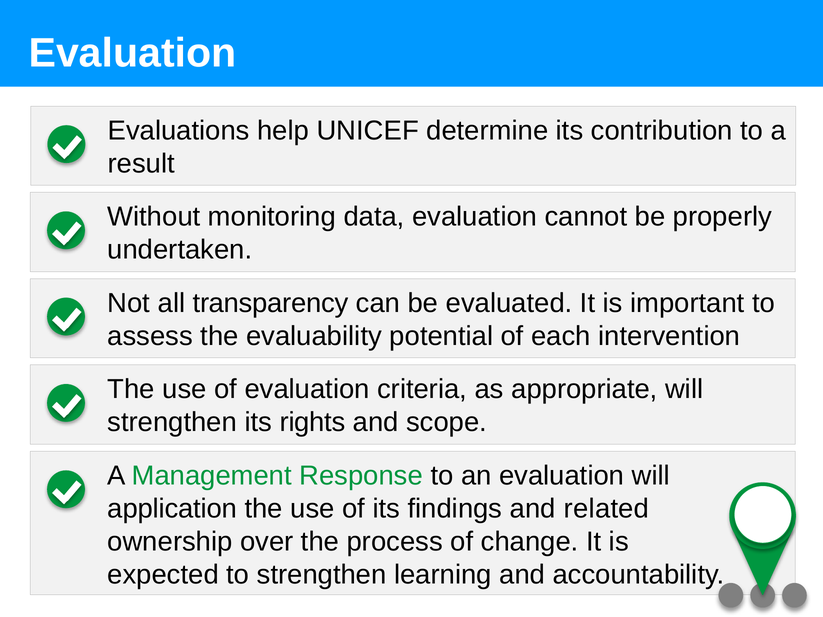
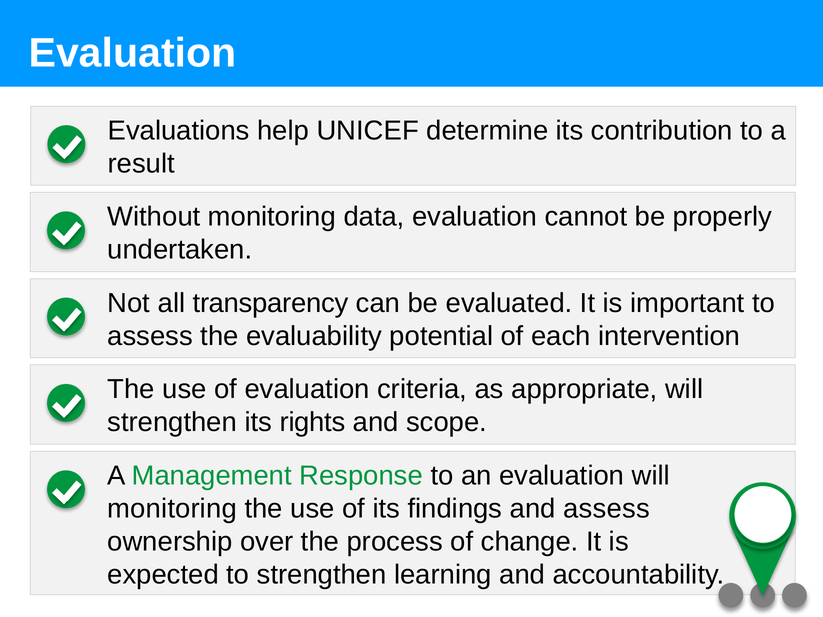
application at (172, 509): application -> monitoring
and related: related -> assess
